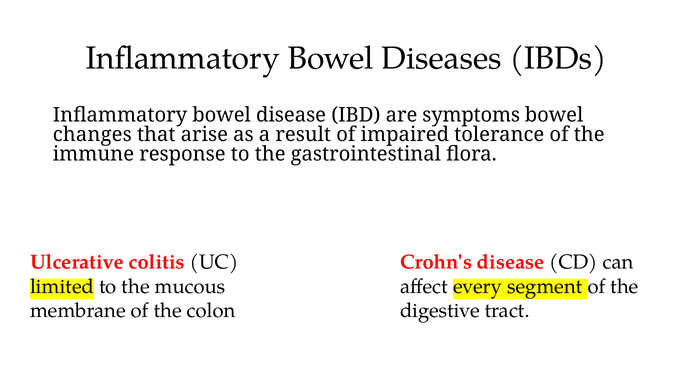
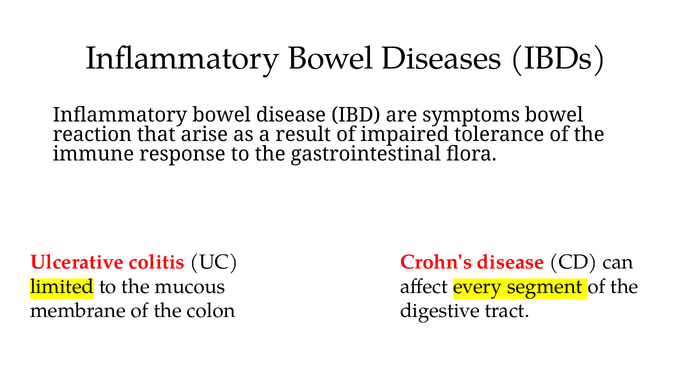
changes: changes -> reaction
